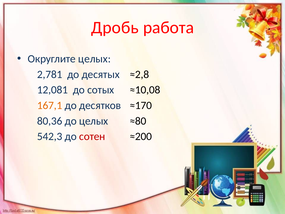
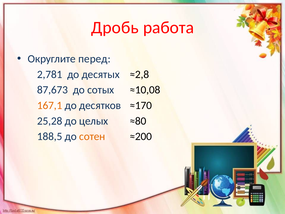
Округлите целых: целых -> перед
12,081: 12,081 -> 87,673
80,36: 80,36 -> 25,28
542,3: 542,3 -> 188,5
сотен colour: red -> orange
